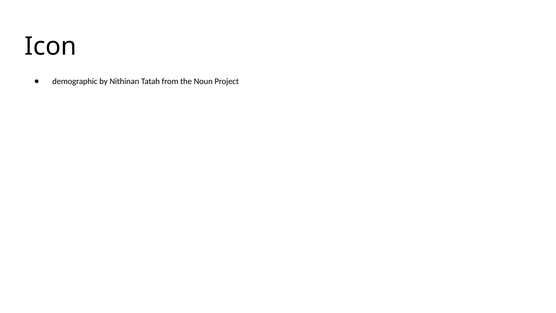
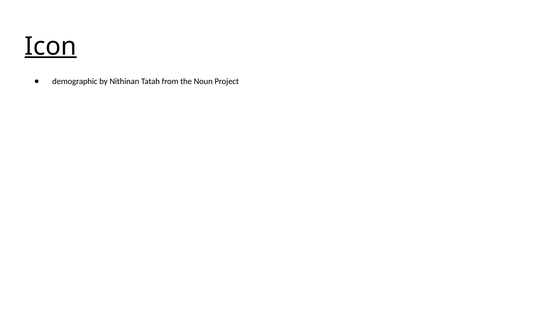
Icon underline: none -> present
